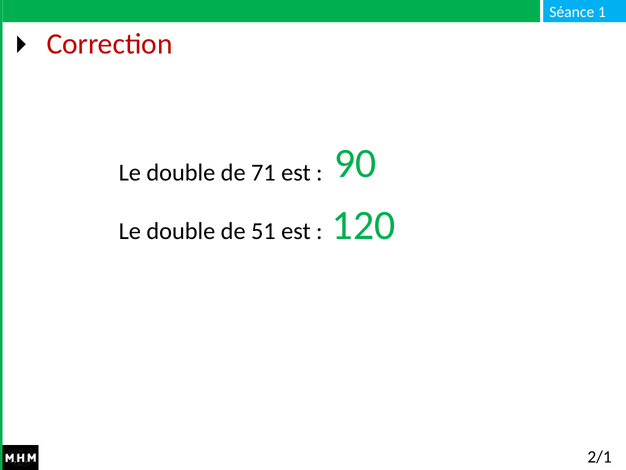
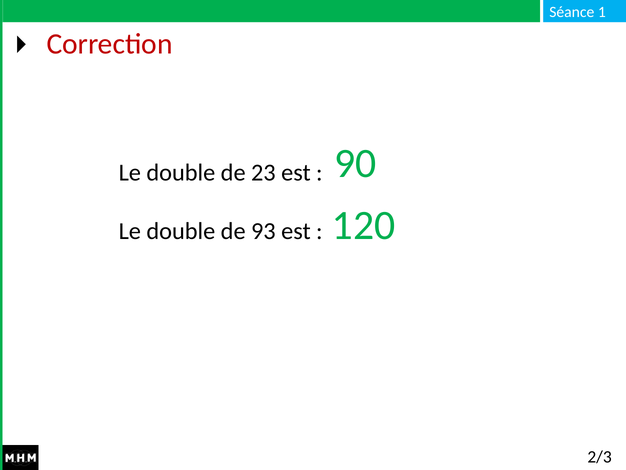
71: 71 -> 23
51: 51 -> 93
2/1: 2/1 -> 2/3
